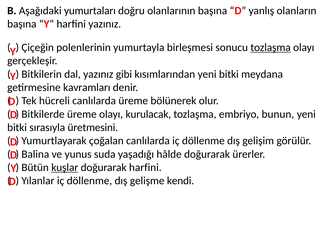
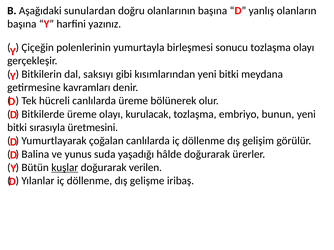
yumurtaları: yumurtaları -> sunulardan
tozlaşma at (271, 48) underline: present -> none
dal yazınız: yazınız -> saksıyı
doğurarak harfini: harfini -> verilen
kendi: kendi -> iribaş
